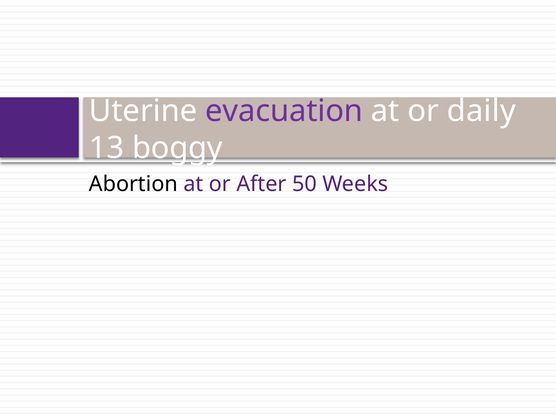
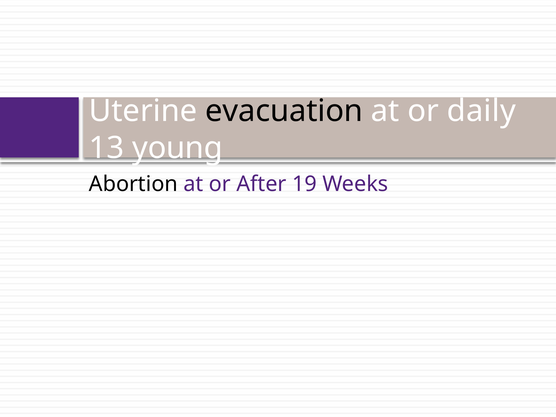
evacuation colour: purple -> black
boggy: boggy -> young
50: 50 -> 19
